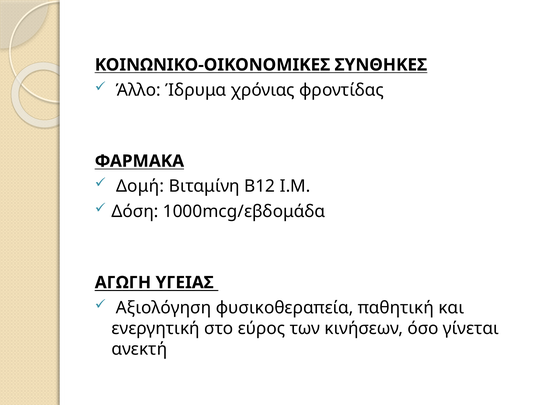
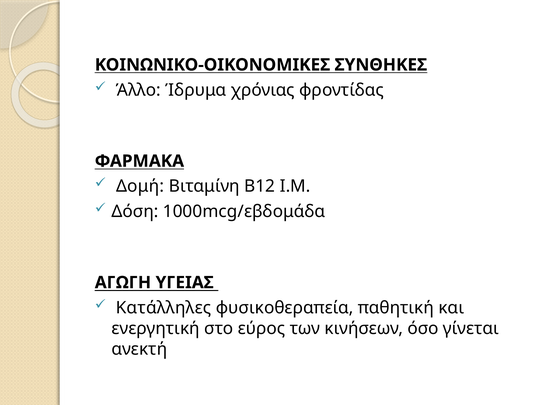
Αξιολόγηση: Αξιολόγηση -> Κατάλληλες
